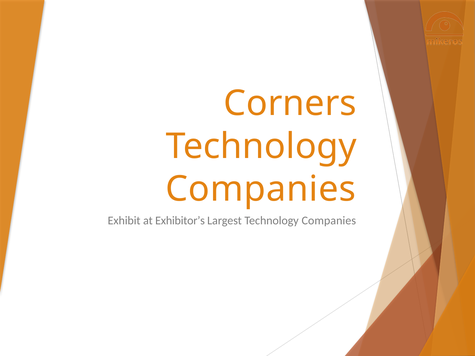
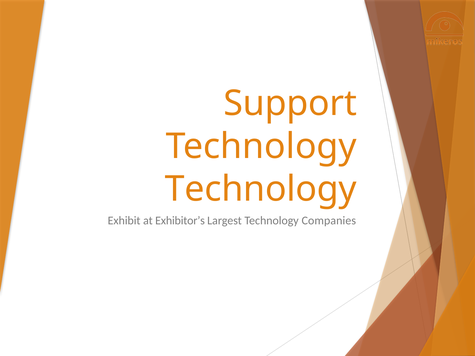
Corners: Corners -> Support
Companies at (261, 189): Companies -> Technology
